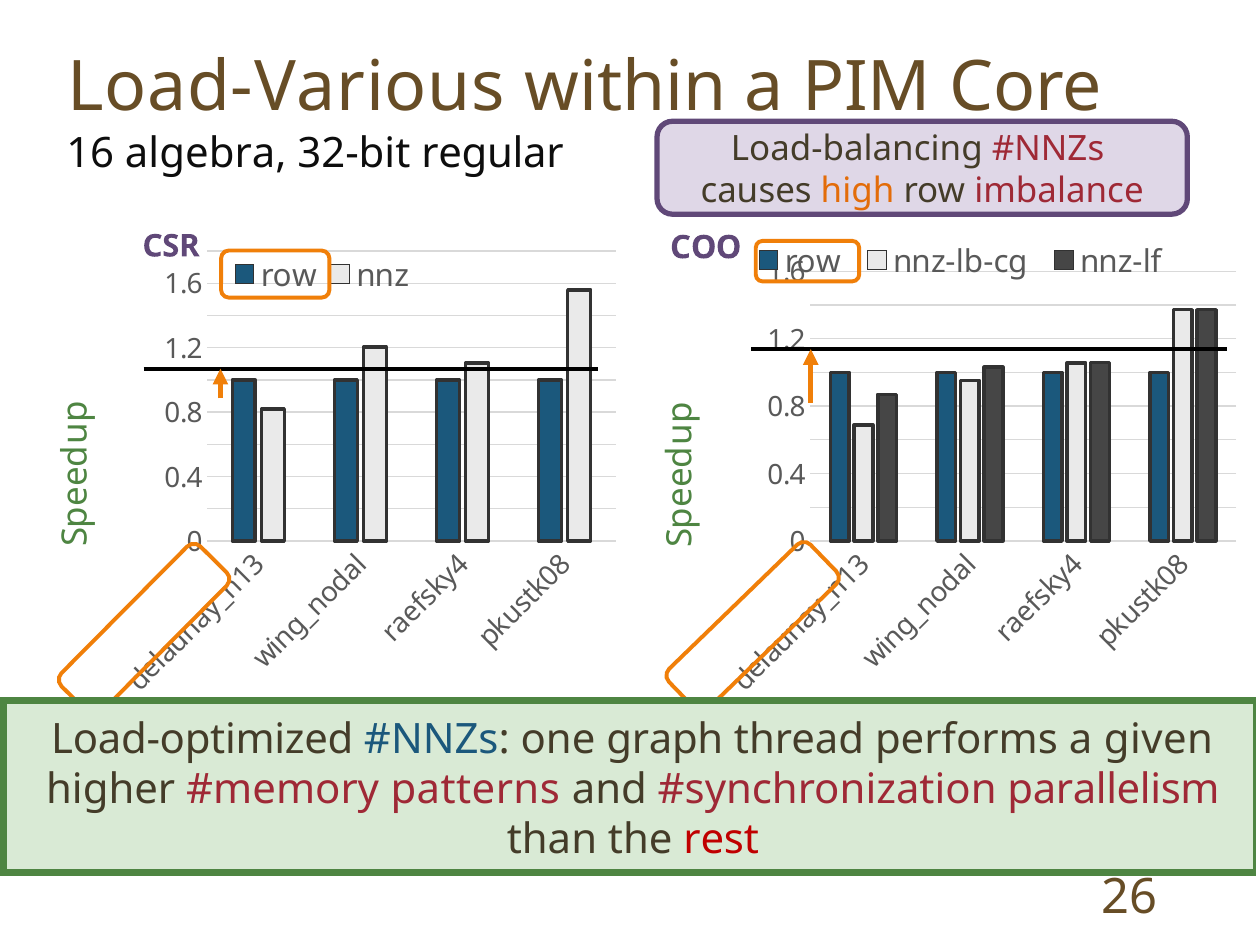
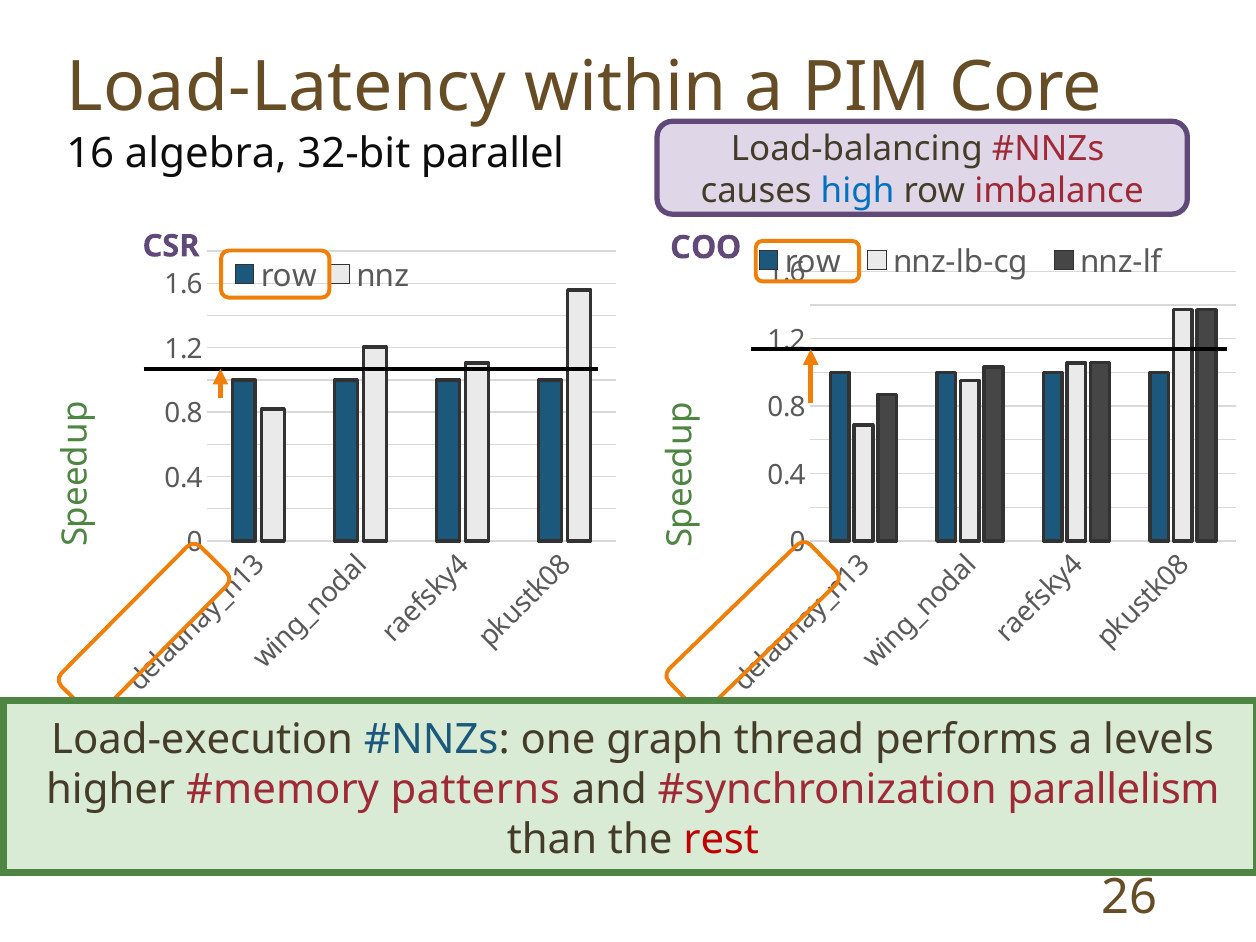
Load-Various: Load-Various -> Load-Latency
regular: regular -> parallel
high colour: orange -> blue
Load-optimized: Load-optimized -> Load-execution
given: given -> levels
